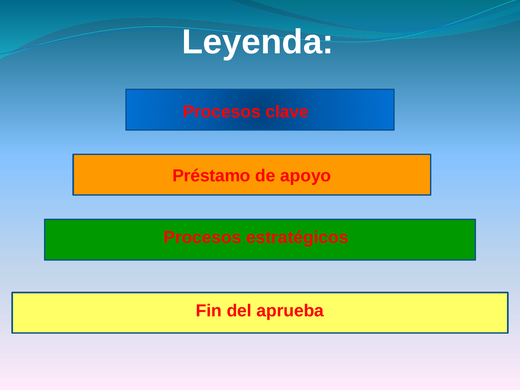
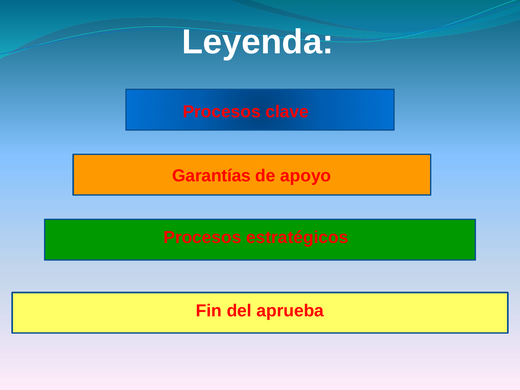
Préstamo: Préstamo -> Garantías
